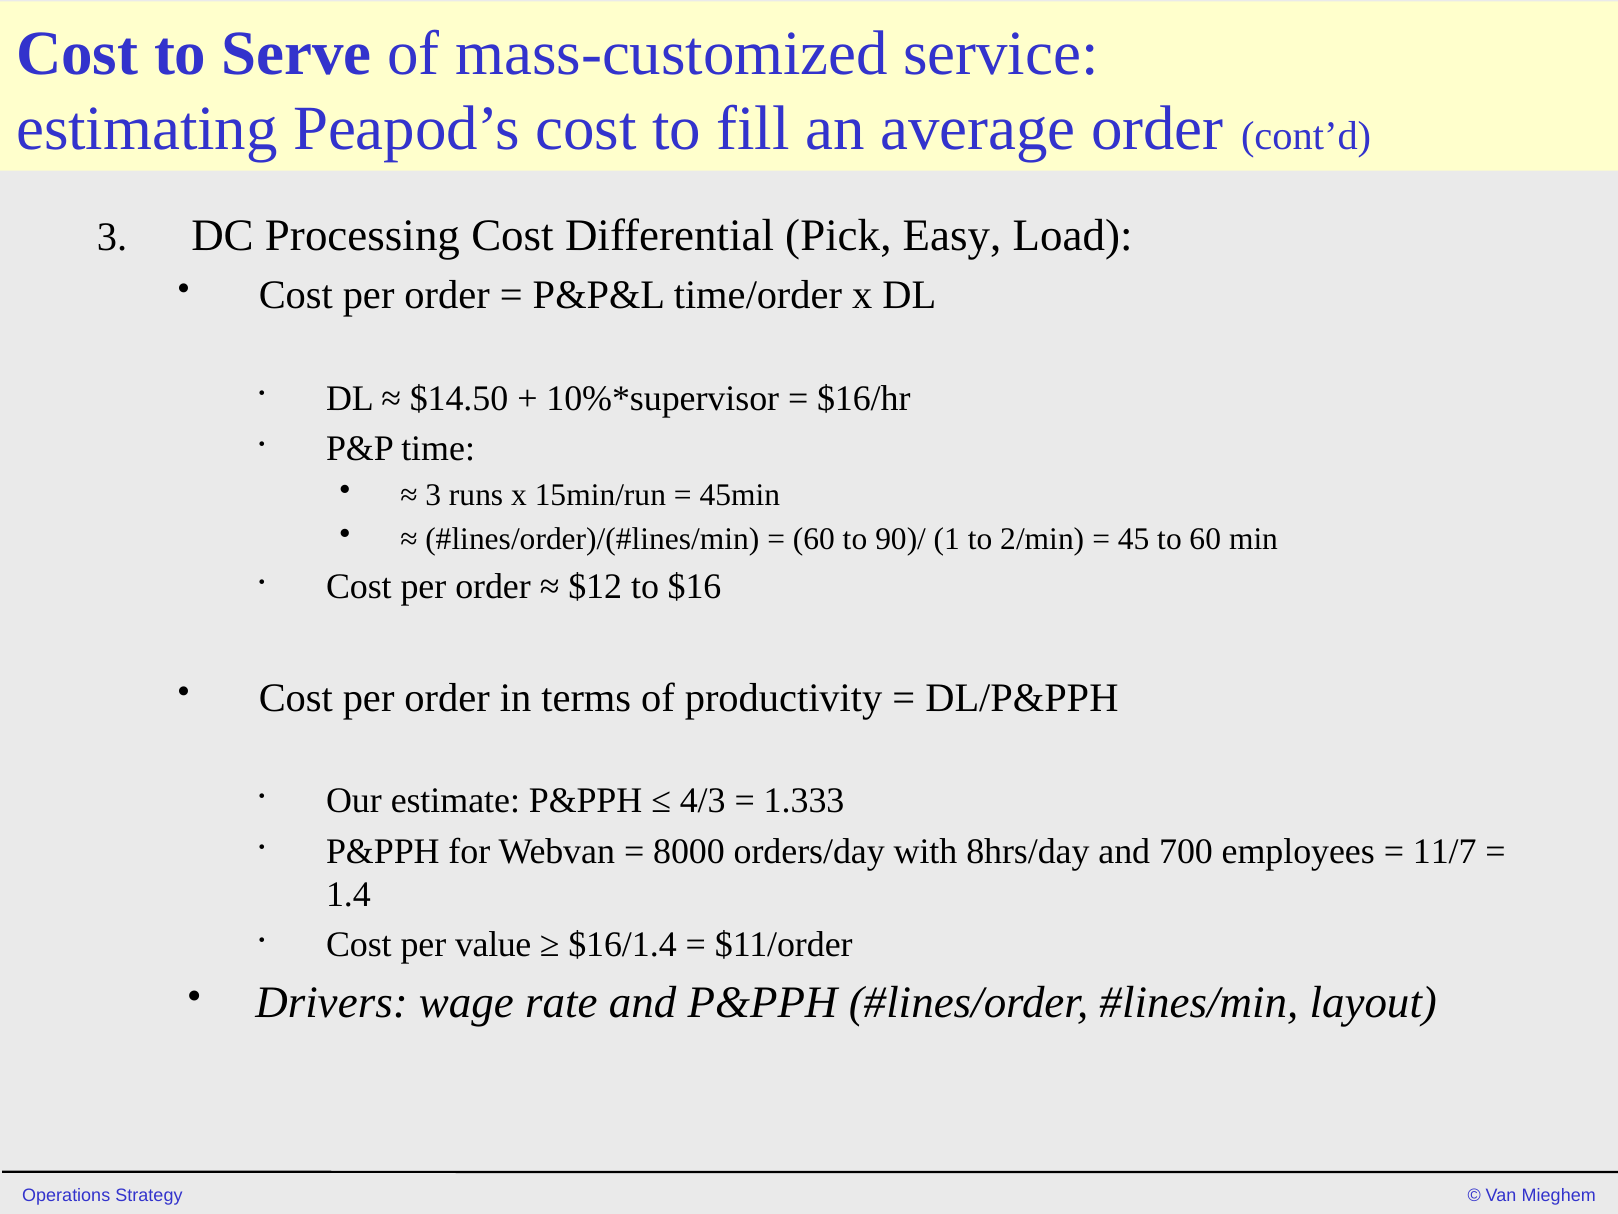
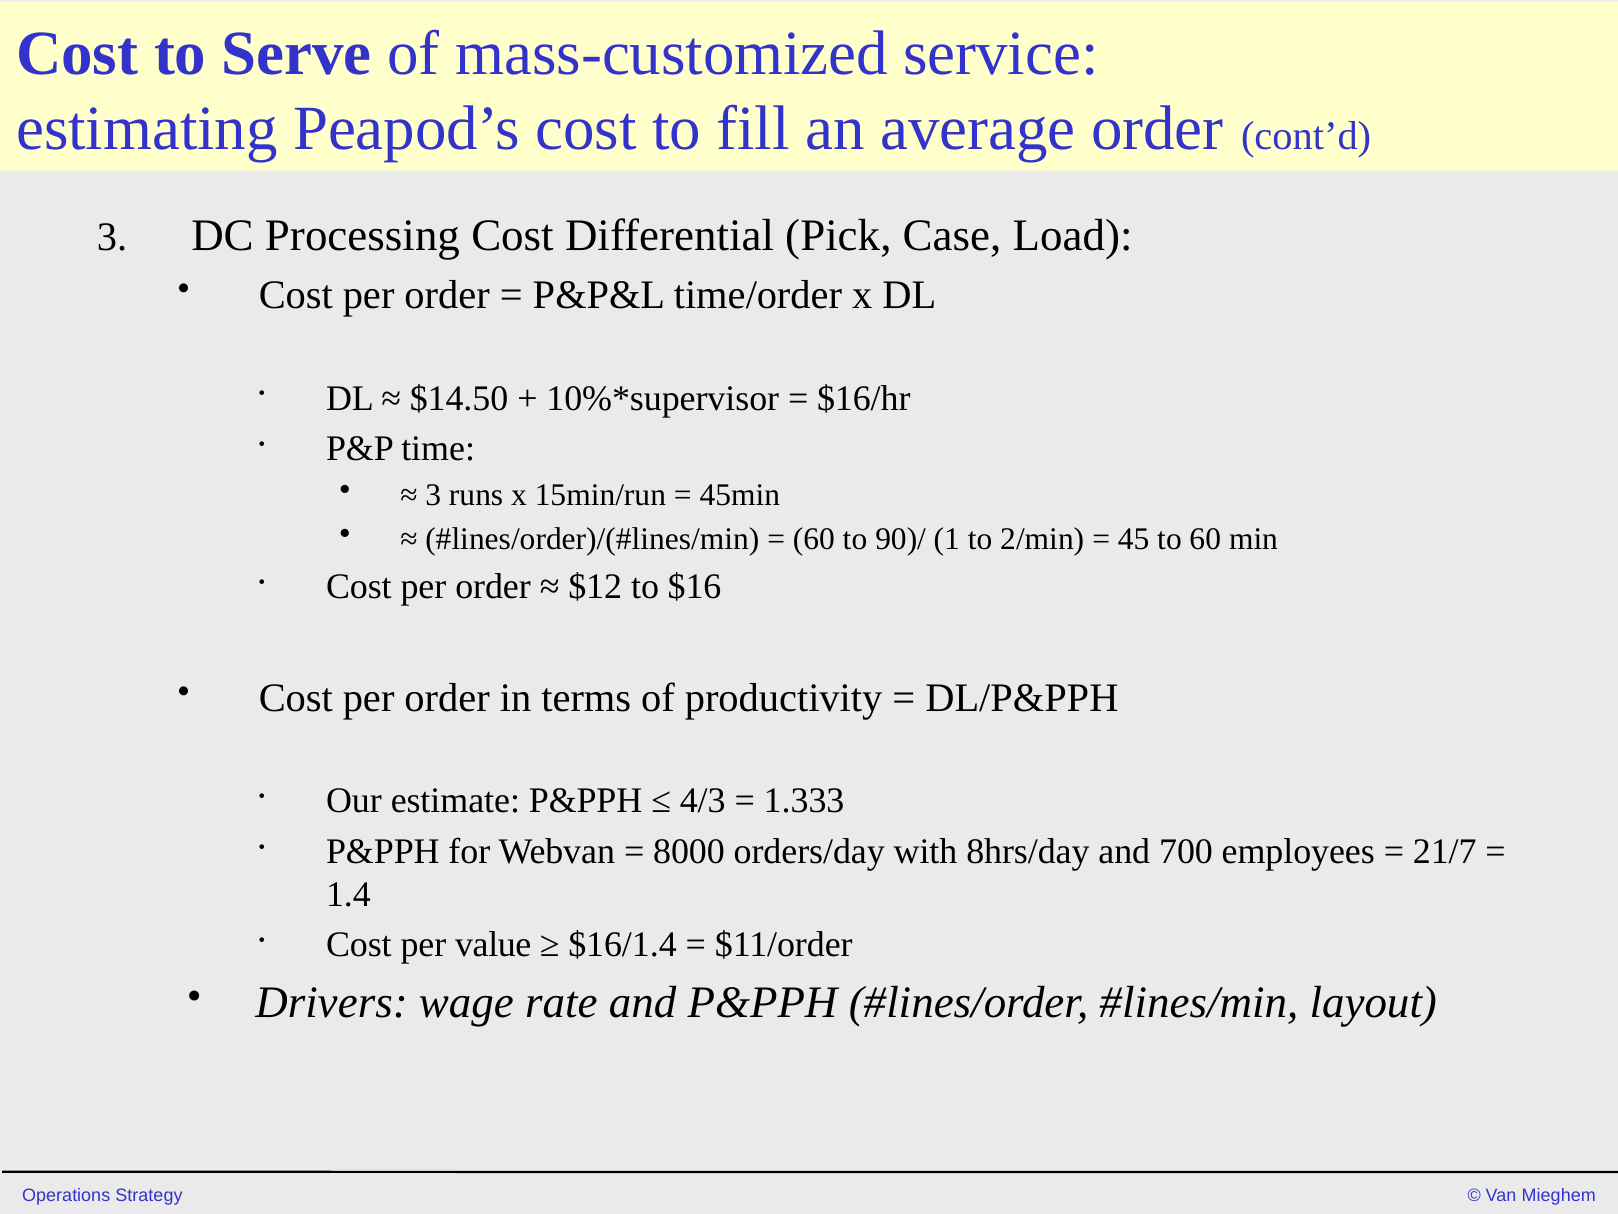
Easy: Easy -> Case
11/7: 11/7 -> 21/7
